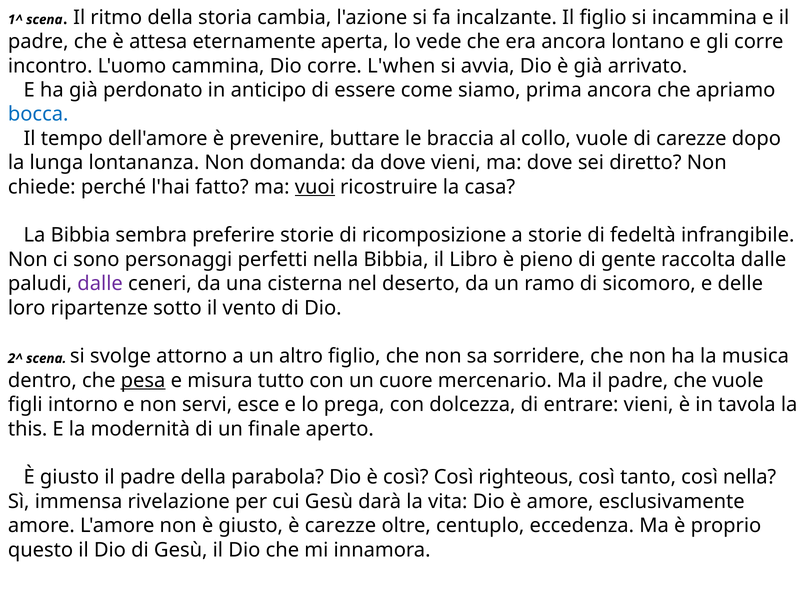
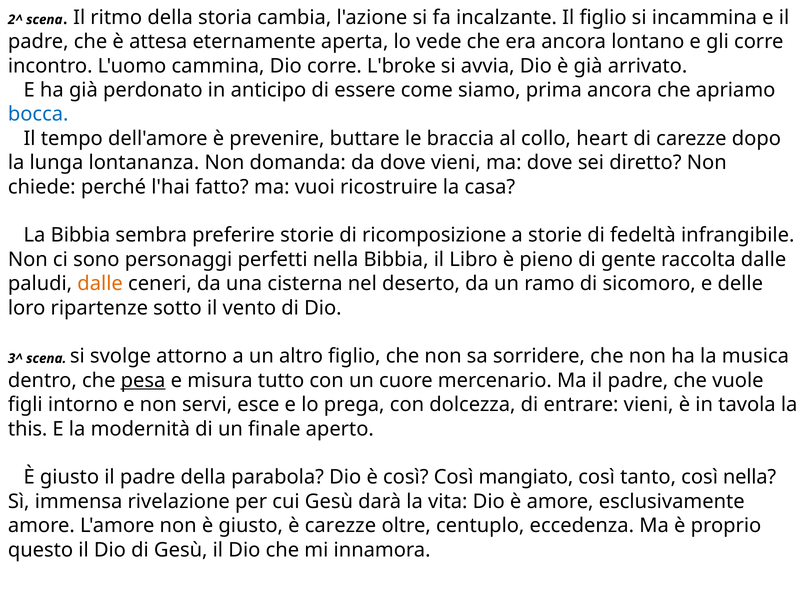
1^: 1^ -> 2^
L'when: L'when -> L'broke
collo vuole: vuole -> heart
vuoi underline: present -> none
dalle at (100, 283) colour: purple -> orange
2^: 2^ -> 3^
righteous: righteous -> mangiato
